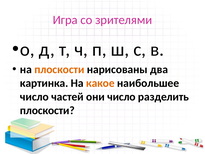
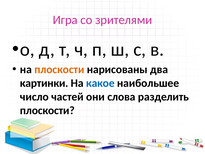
картинка: картинка -> картинки
какое colour: orange -> blue
они число: число -> слова
